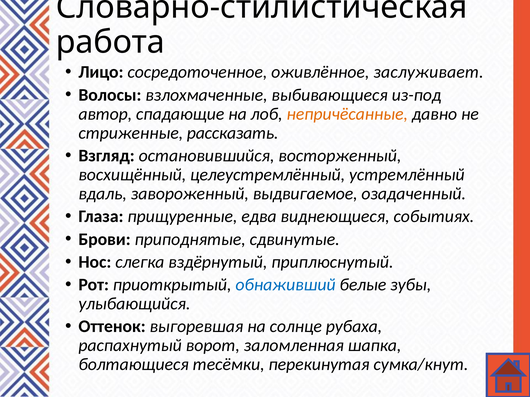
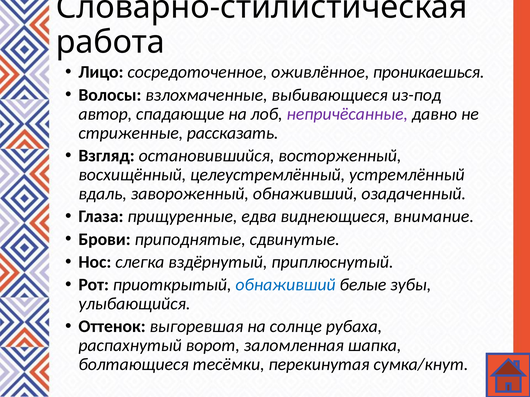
заслуживает: заслуживает -> проникаешься
непричёсанные colour: orange -> purple
завороженный выдвигаемое: выдвигаемое -> обнаживший
событиях: событиях -> внимание
